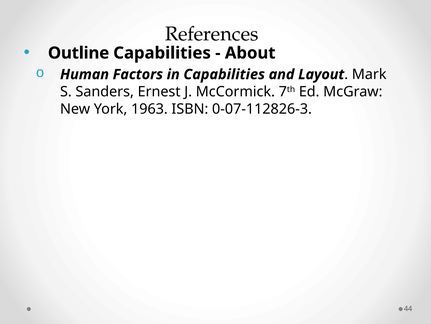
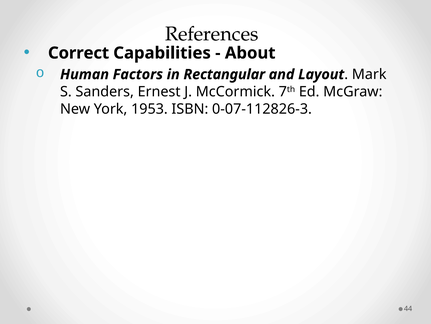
Outline: Outline -> Correct
in Capabilities: Capabilities -> Rectangular
1963: 1963 -> 1953
